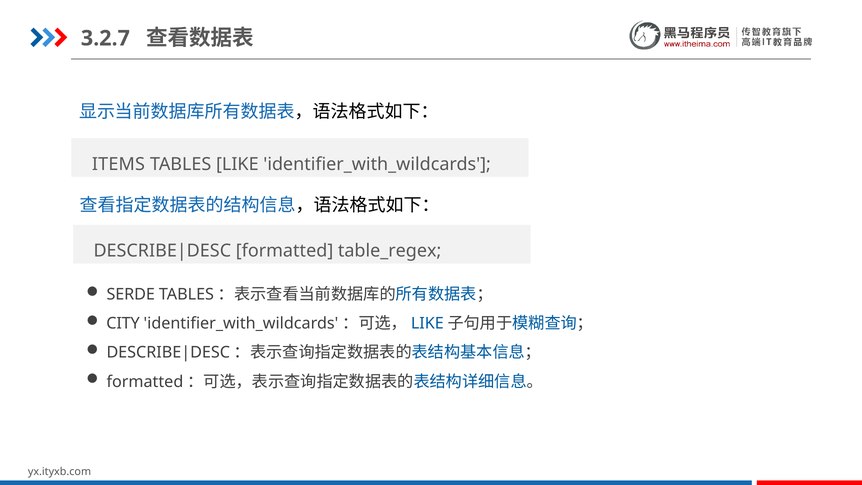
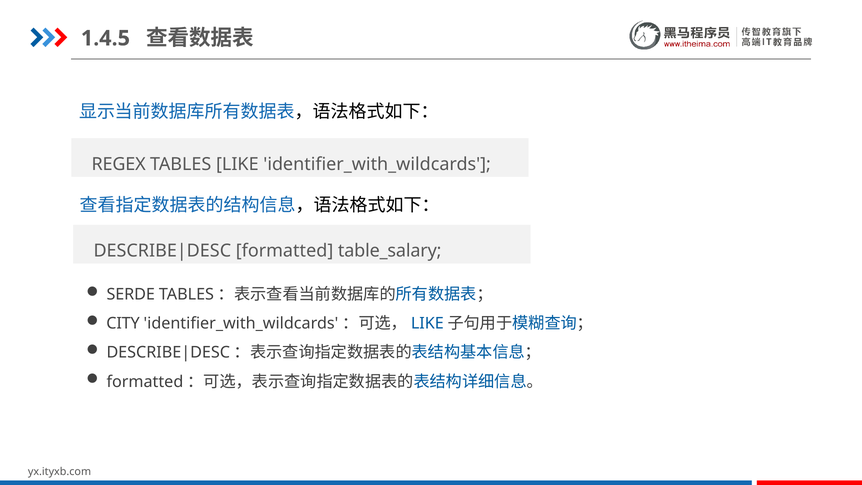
3.2.7: 3.2.7 -> 1.4.5
ITEMS: ITEMS -> REGEX
table_regex: table_regex -> table_salary
